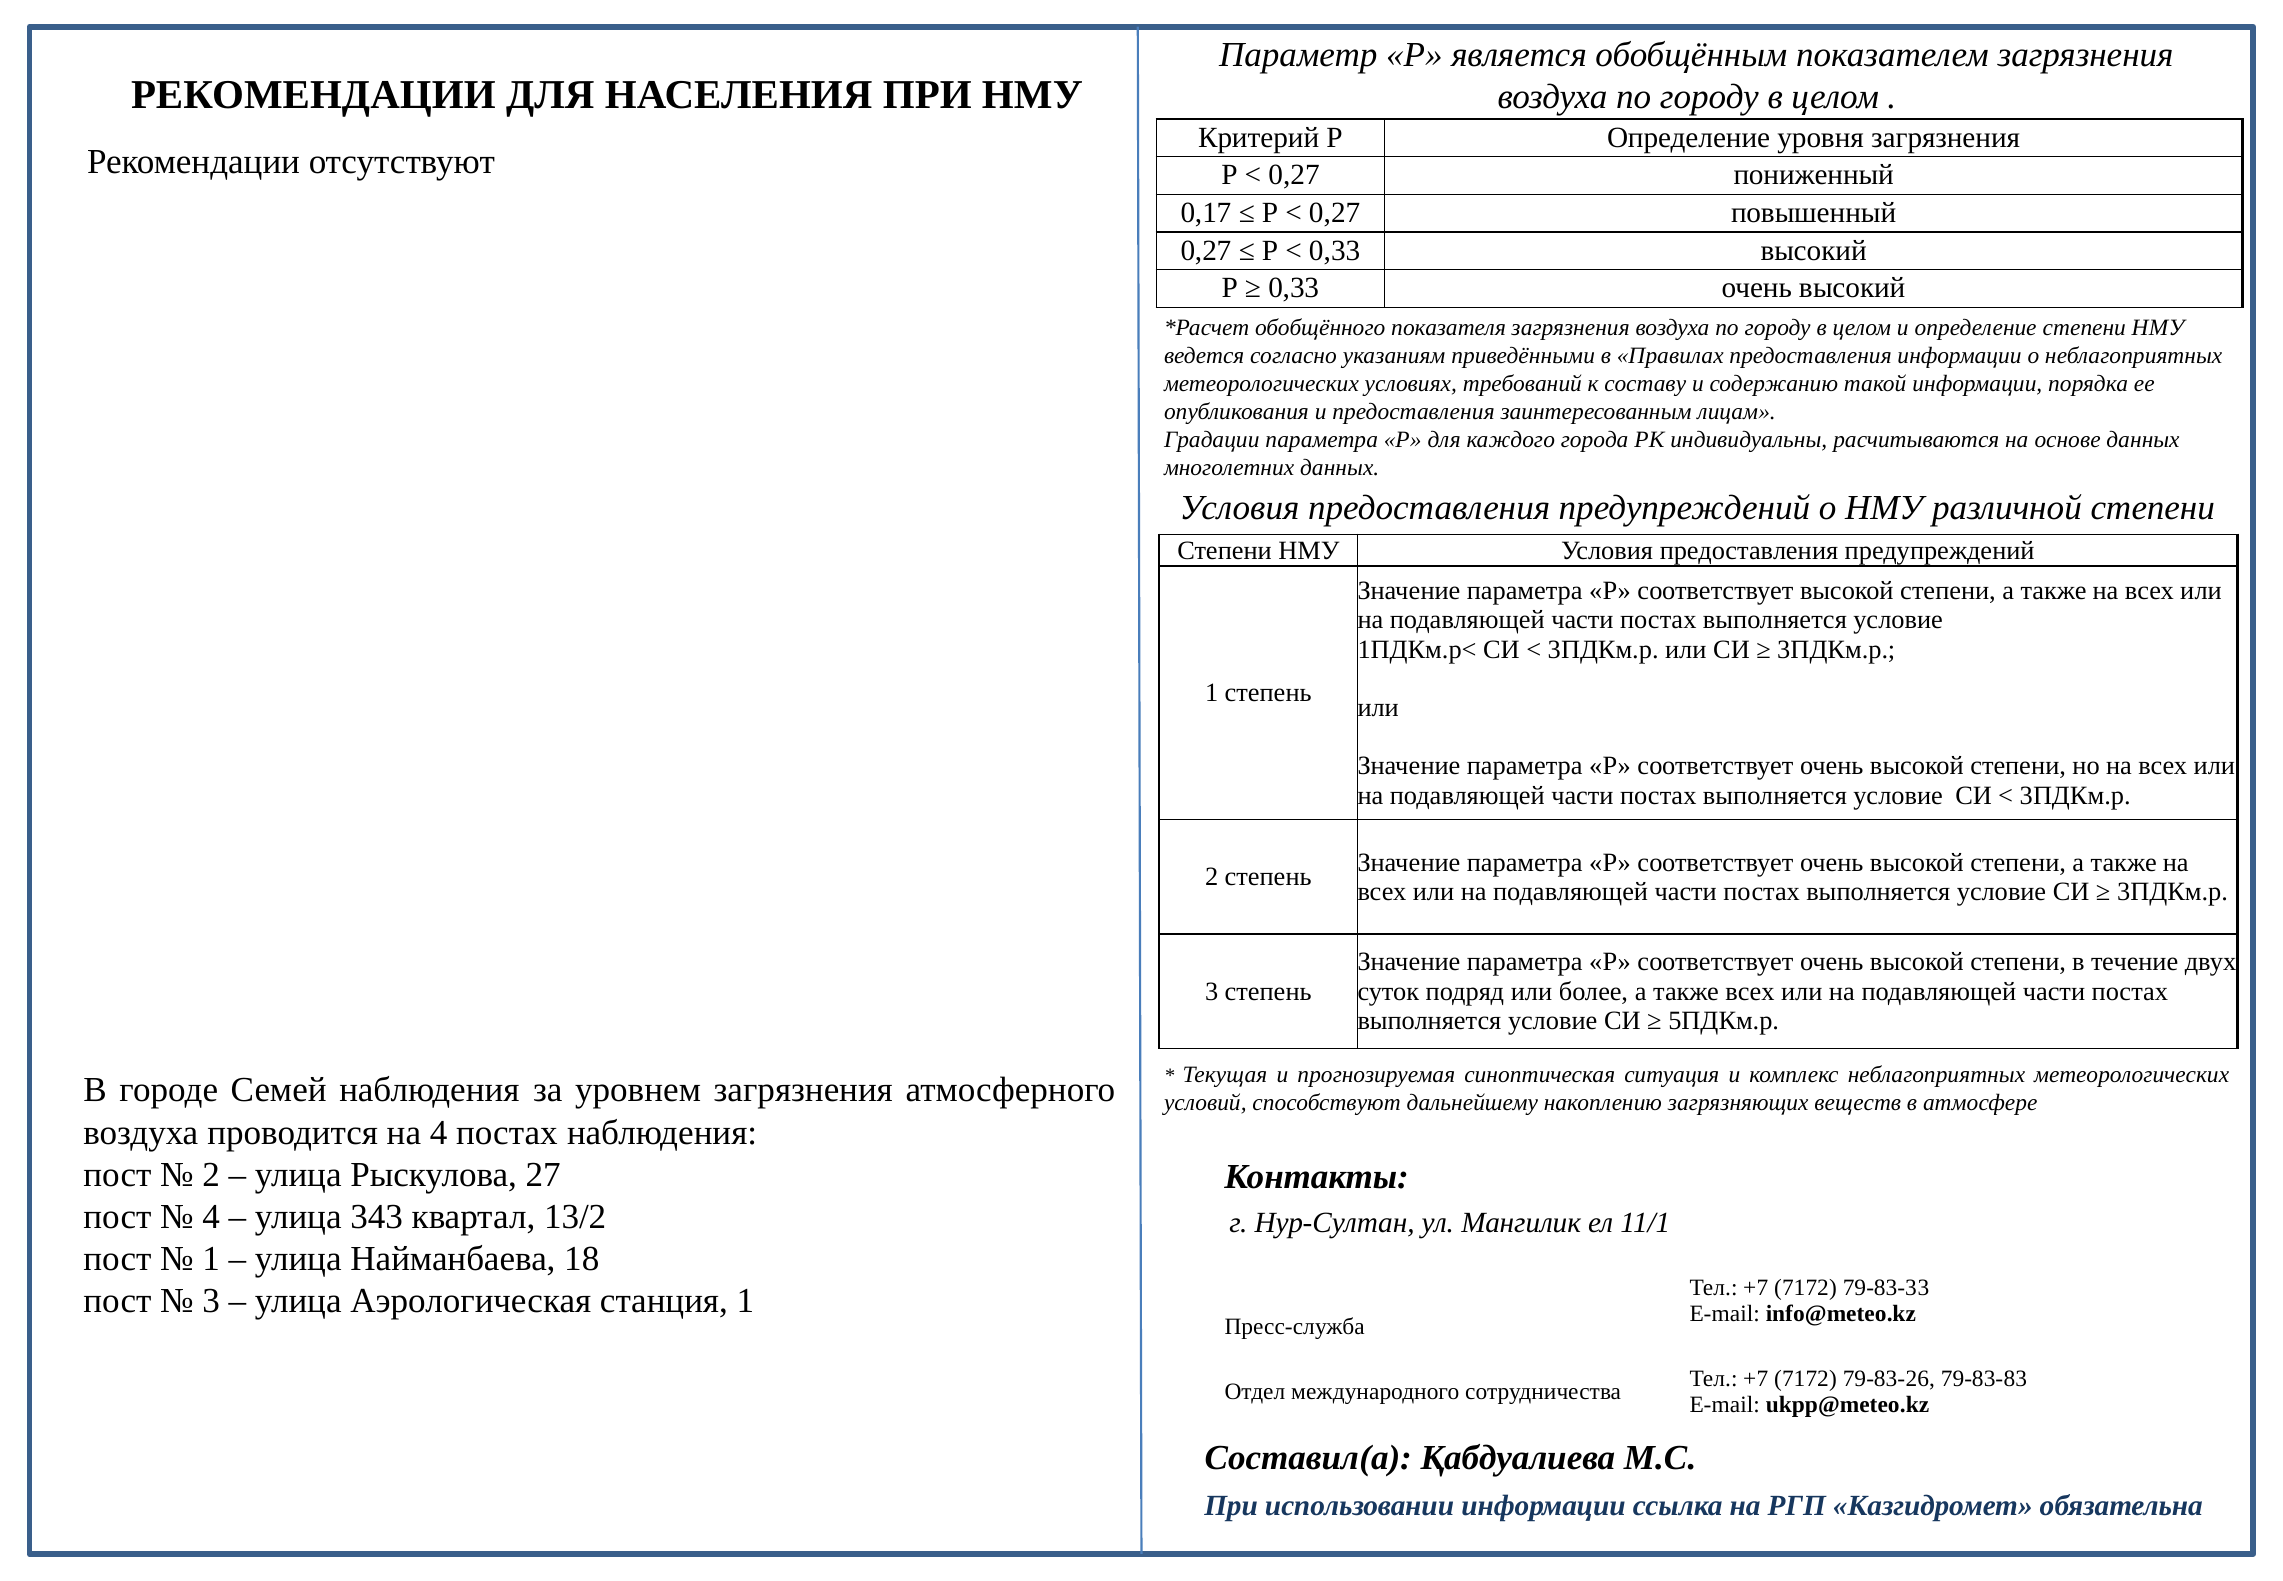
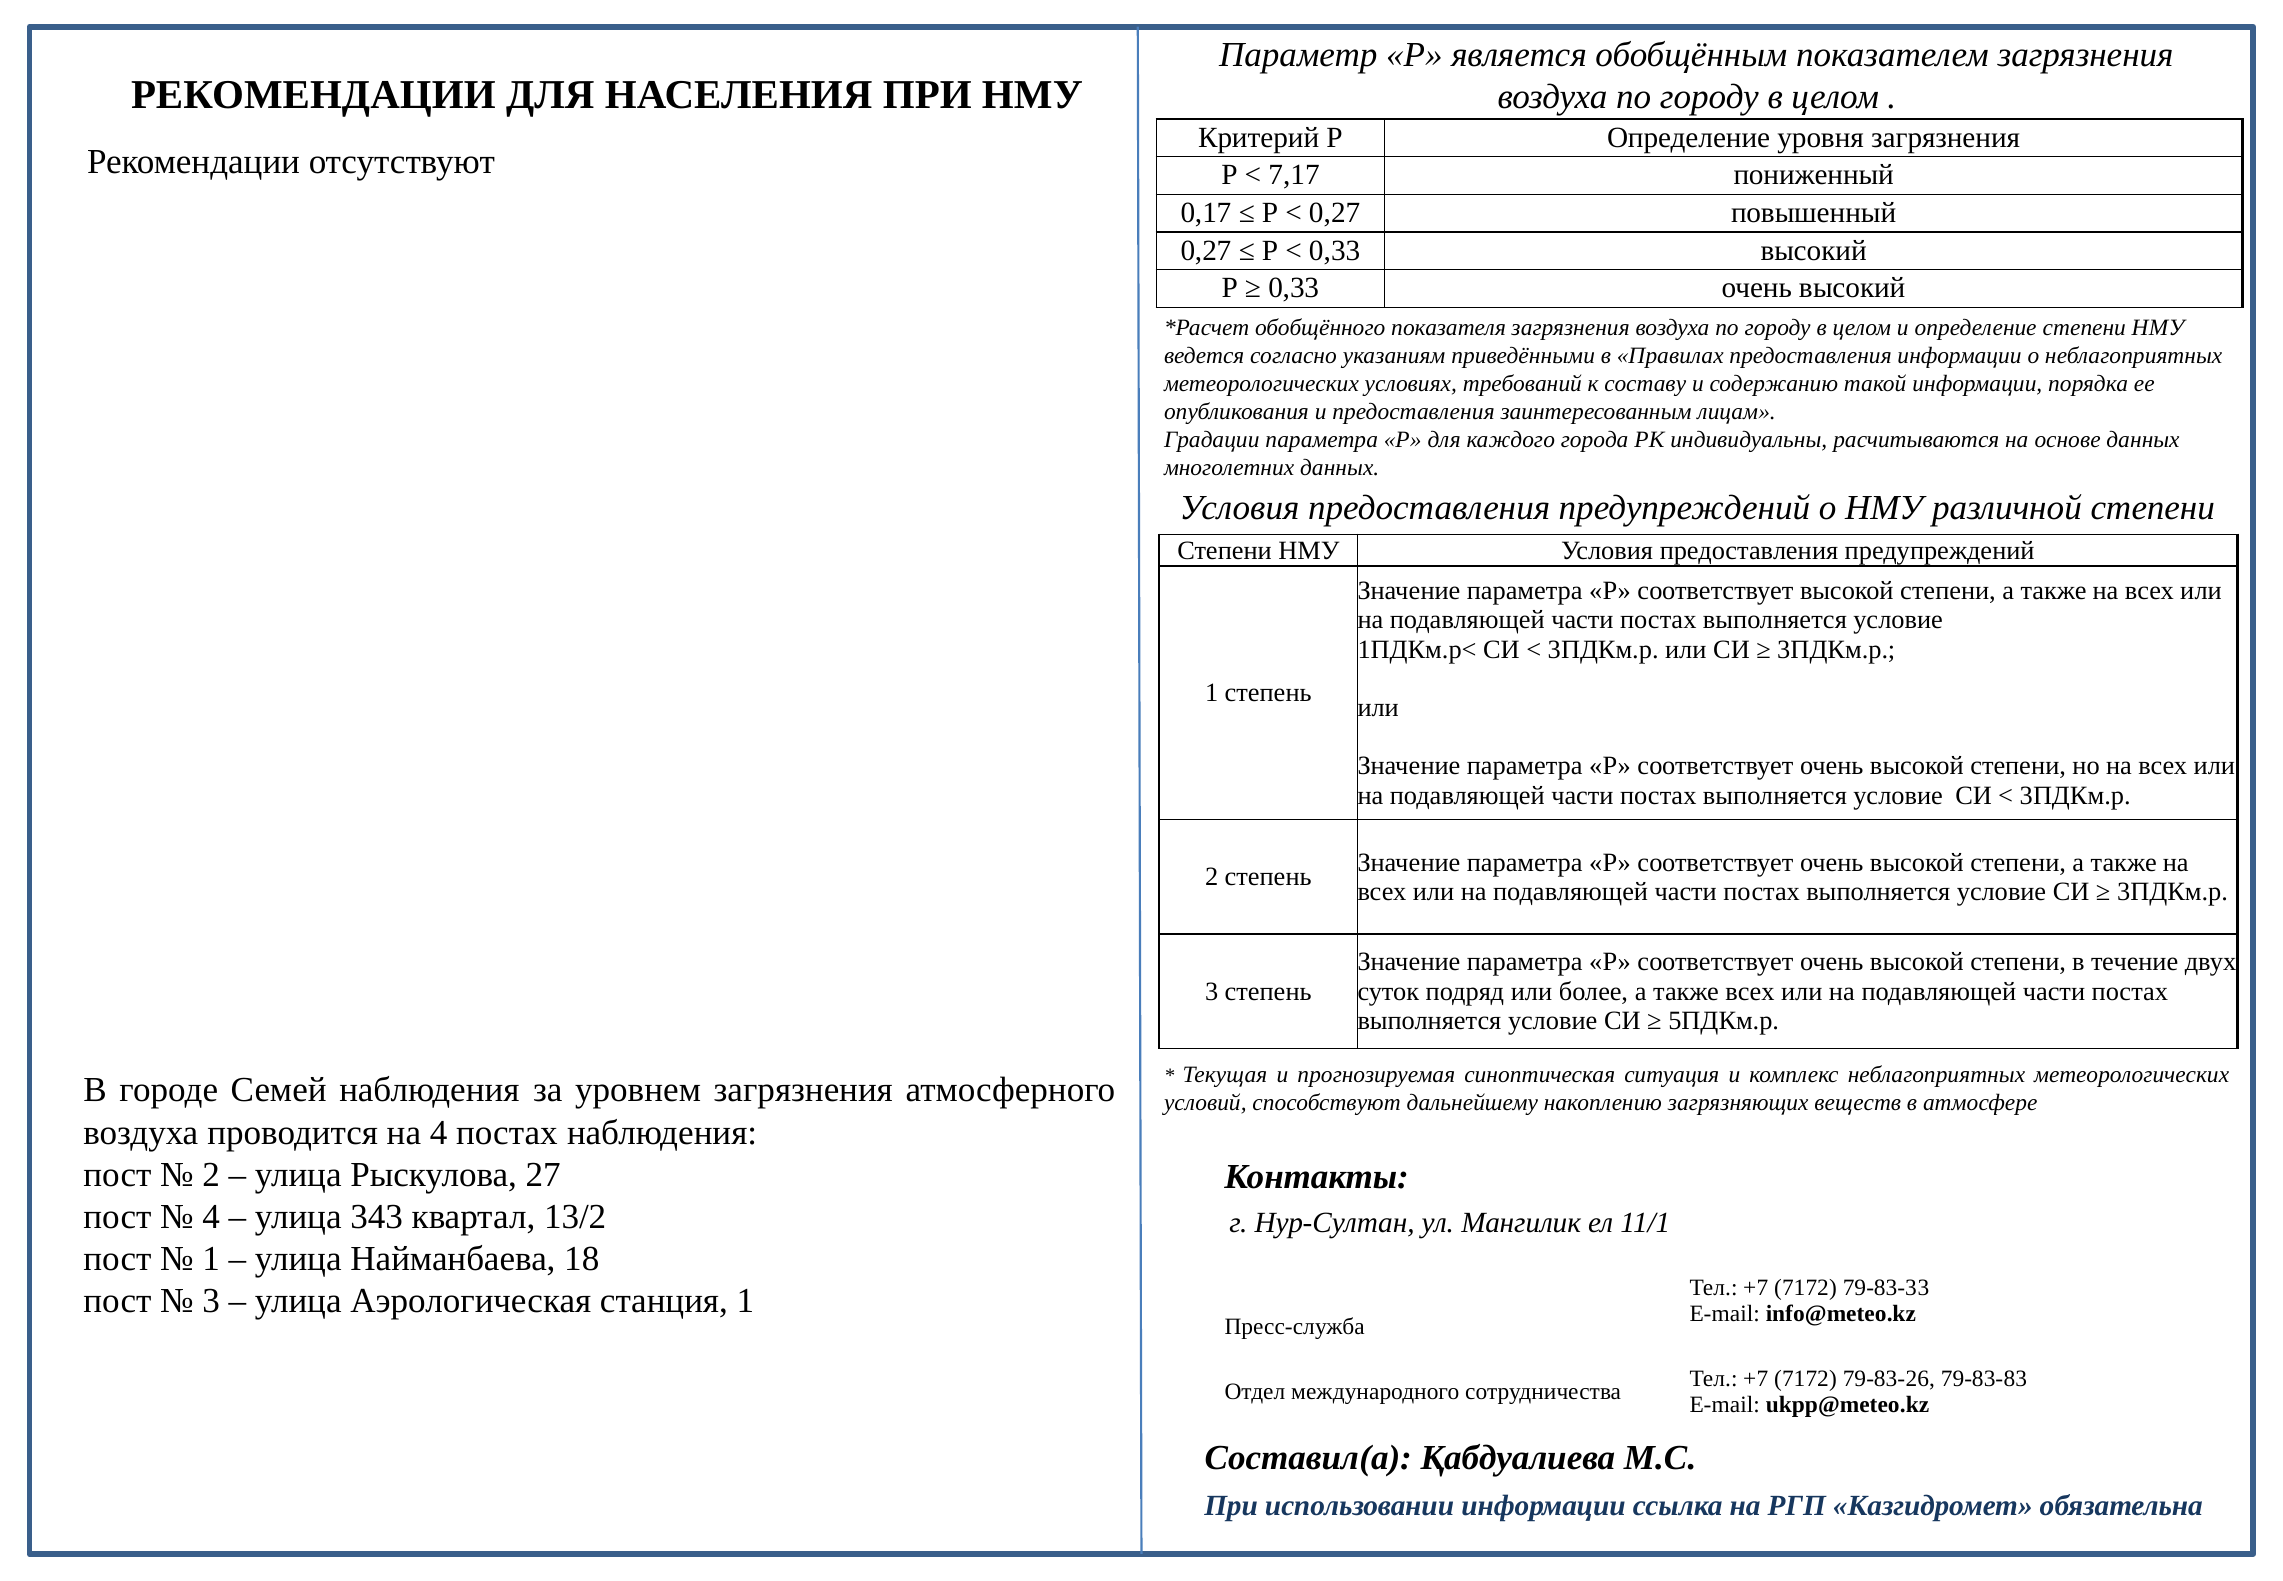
0,27 at (1294, 175): 0,27 -> 7,17
